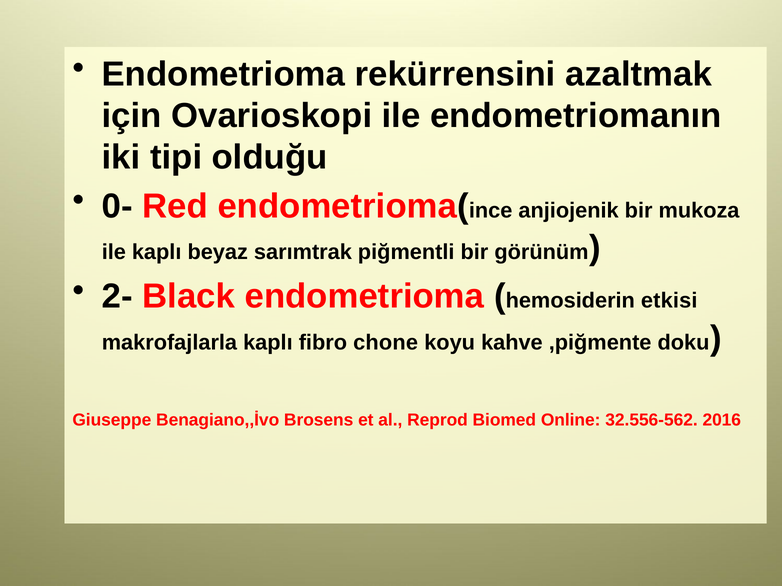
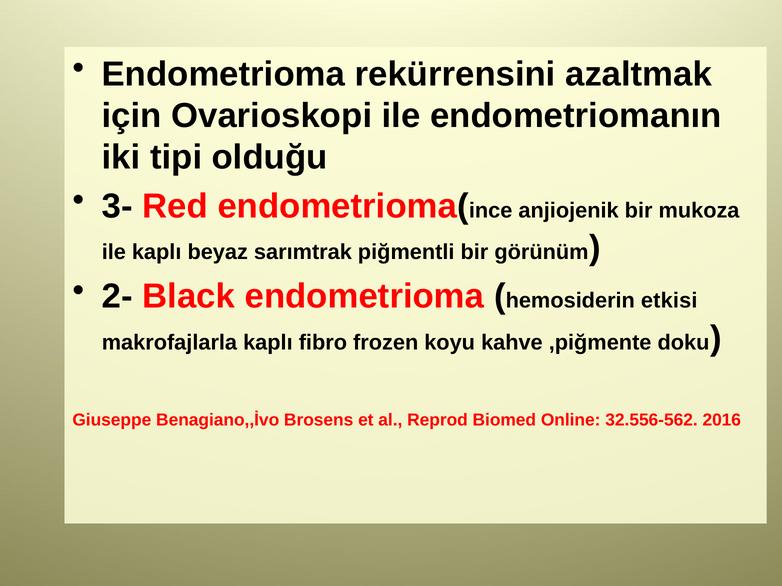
0-: 0- -> 3-
chone: chone -> frozen
